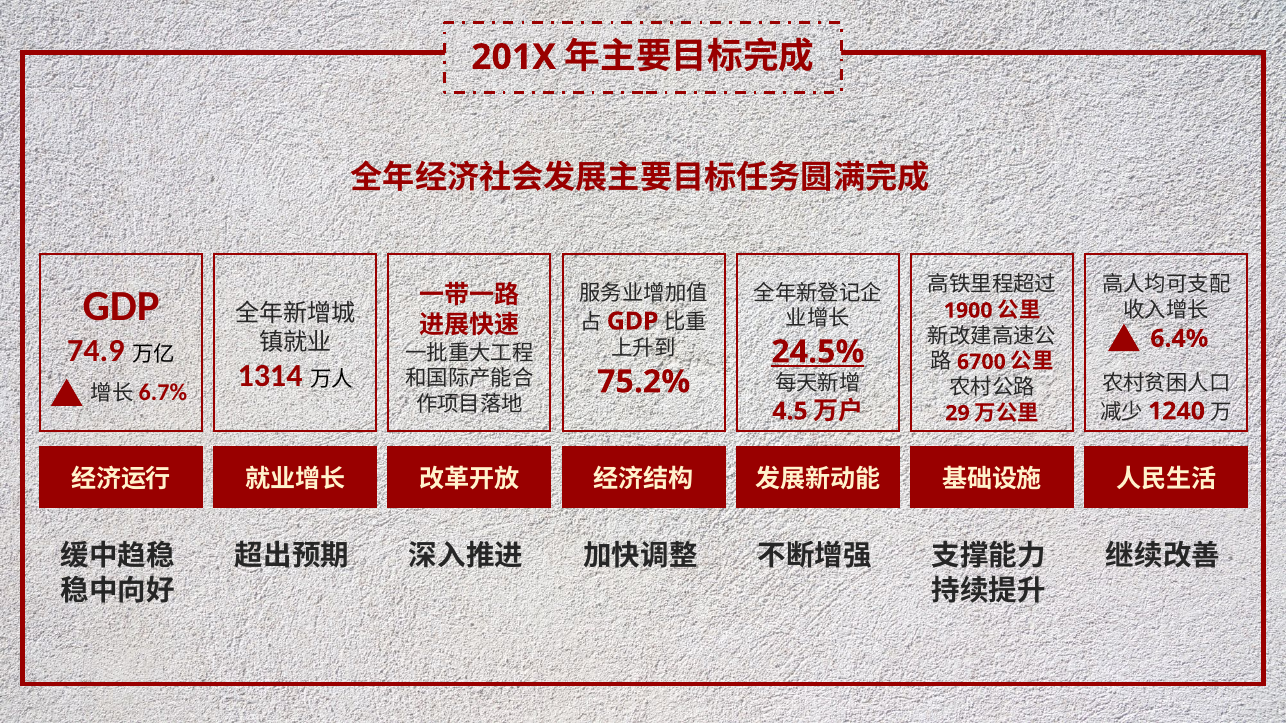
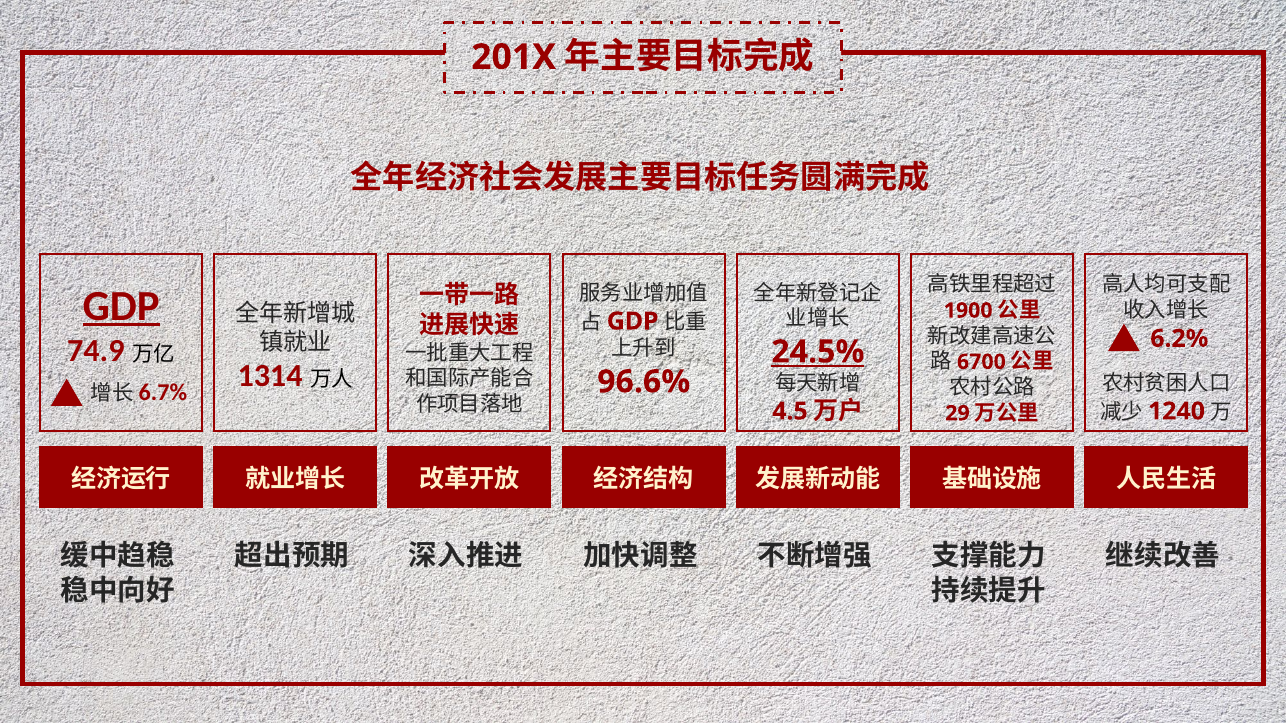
GDP at (121, 306) underline: none -> present
6.4%: 6.4% -> 6.2%
75.2%: 75.2% -> 96.6%
